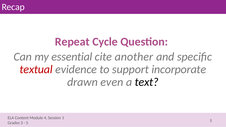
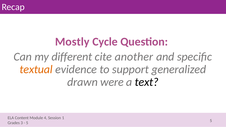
Repeat: Repeat -> Mostly
essential: essential -> different
textual colour: red -> orange
incorporate: incorporate -> generalized
even: even -> were
